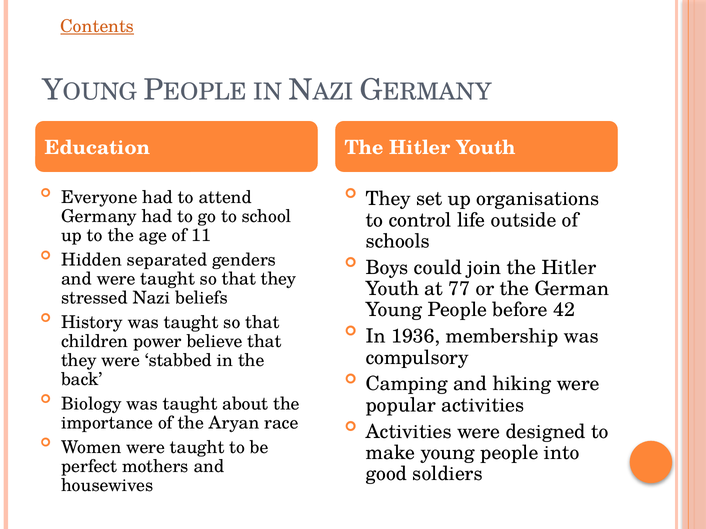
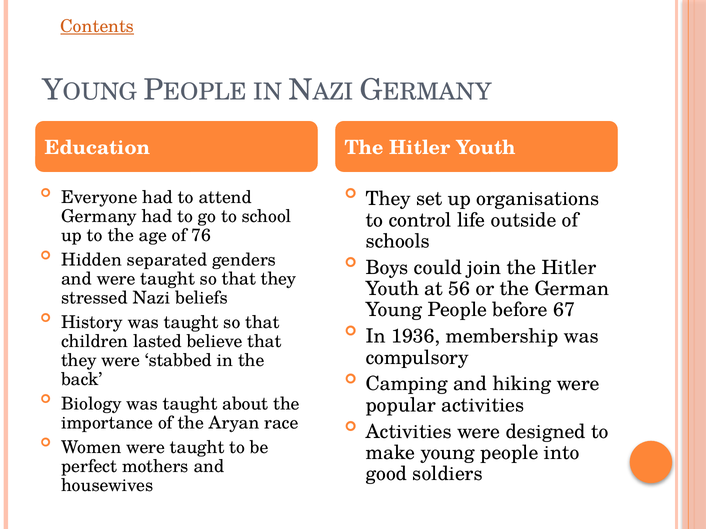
11: 11 -> 76
77: 77 -> 56
42: 42 -> 67
power: power -> lasted
